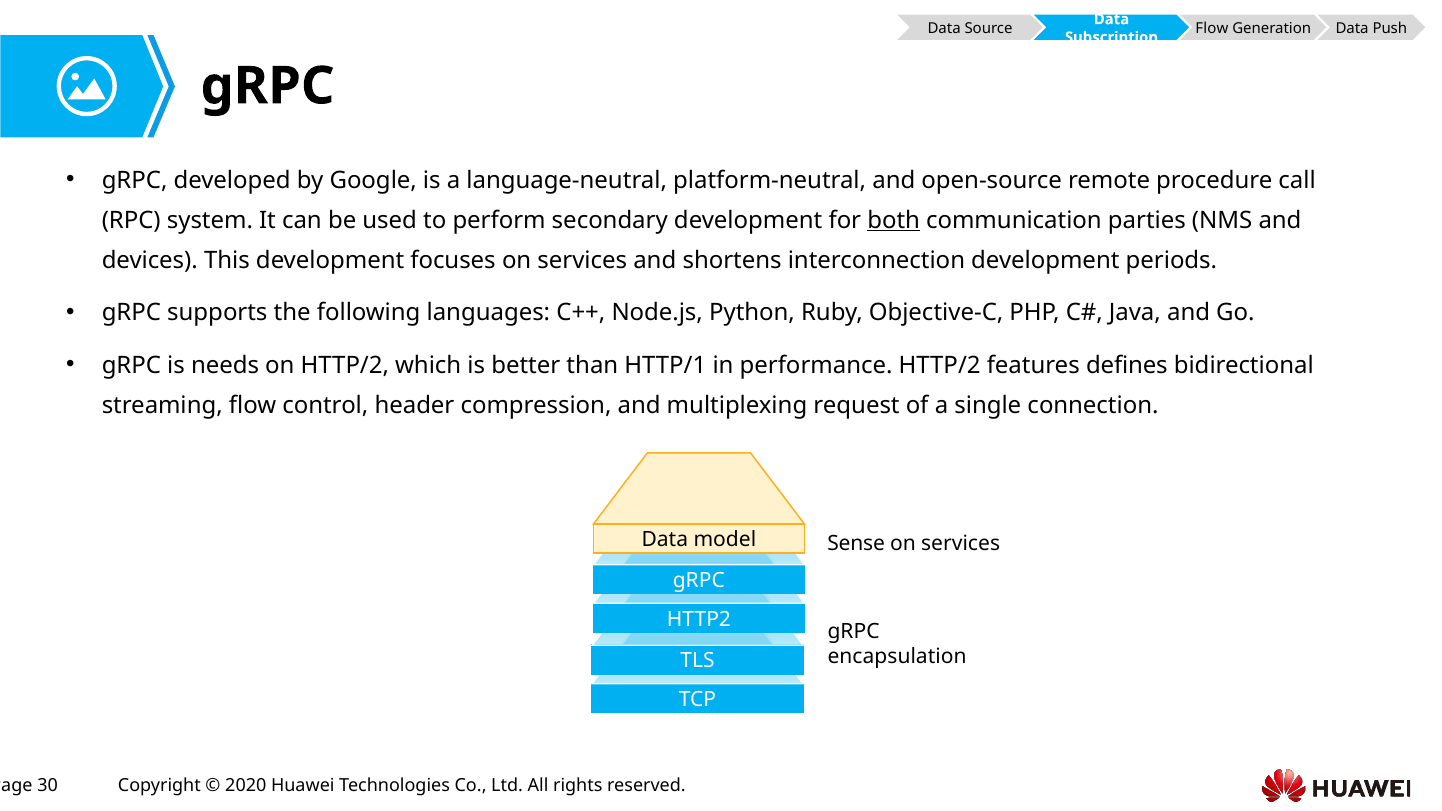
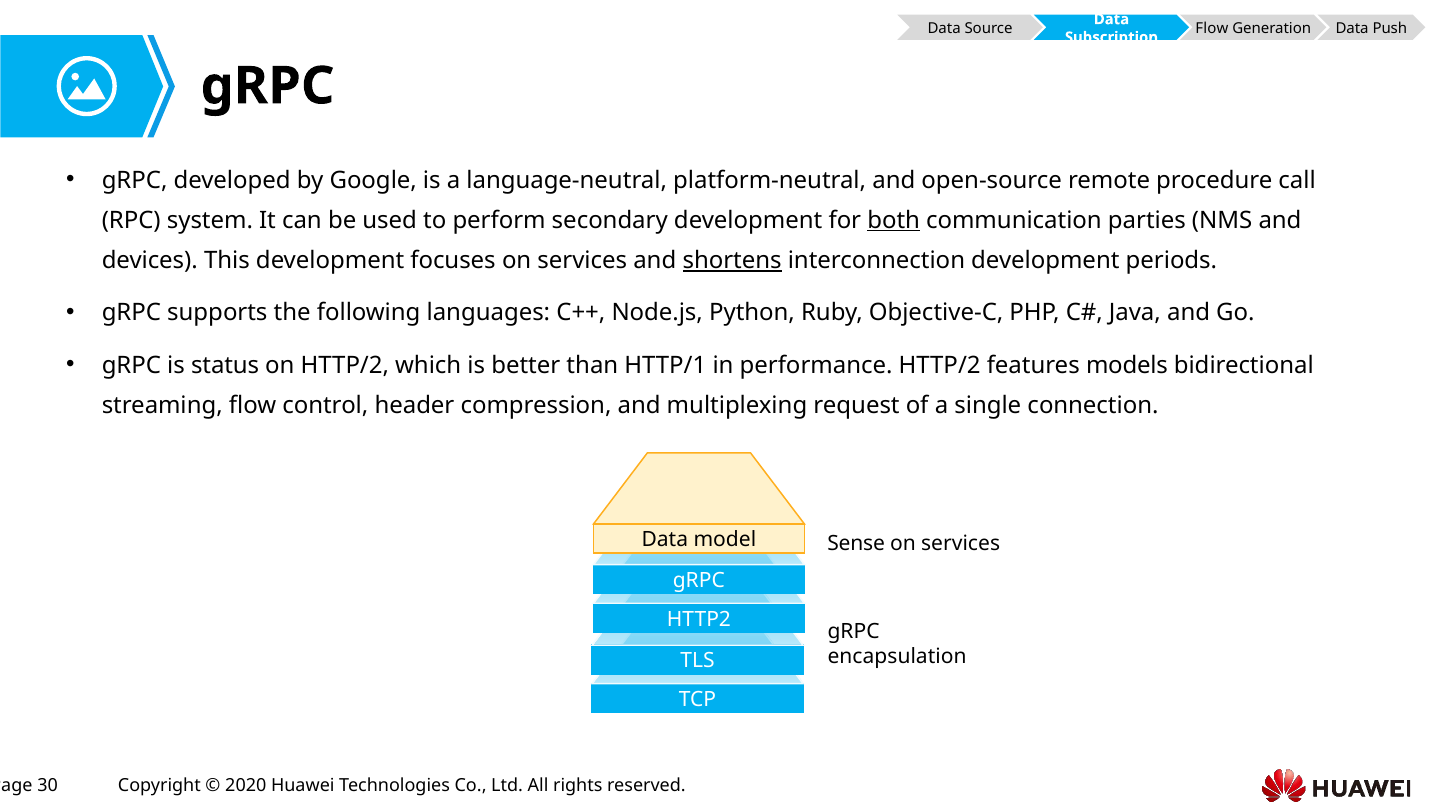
shortens underline: none -> present
needs: needs -> status
defines: defines -> models
